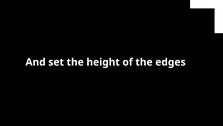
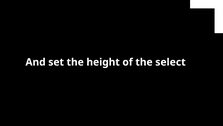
edges: edges -> select
